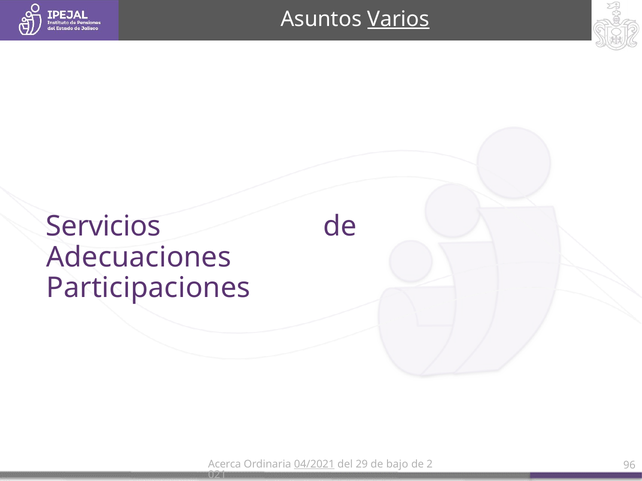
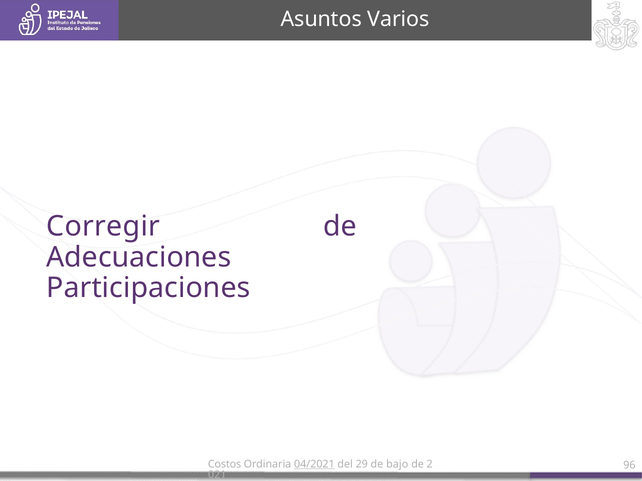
Varios underline: present -> none
Servicios: Servicios -> Corregir
Acerca: Acerca -> Costos
